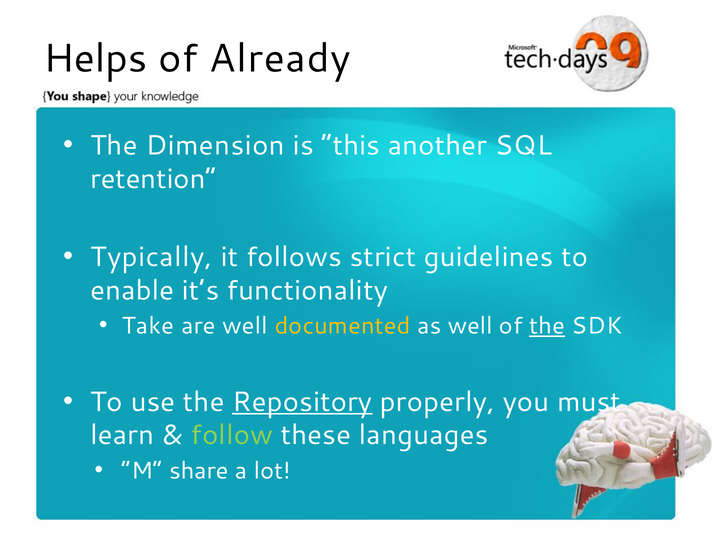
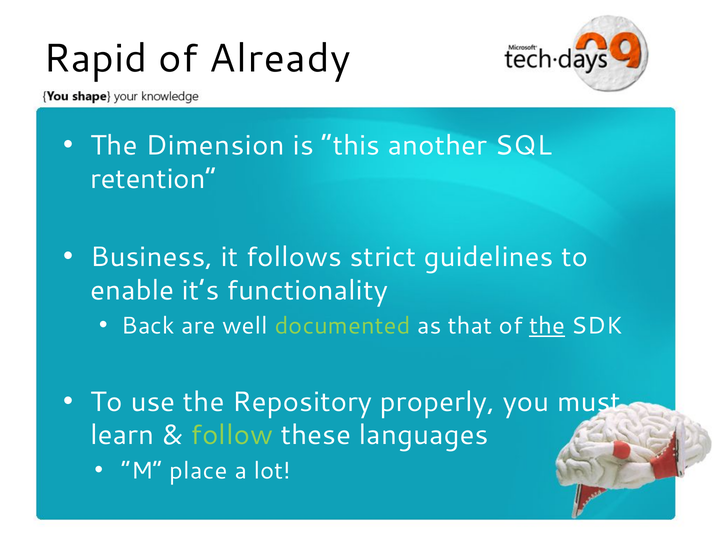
Helps: Helps -> Rapid
Typically: Typically -> Business
Take: Take -> Back
documented colour: yellow -> light green
as well: well -> that
Repository underline: present -> none
share: share -> place
